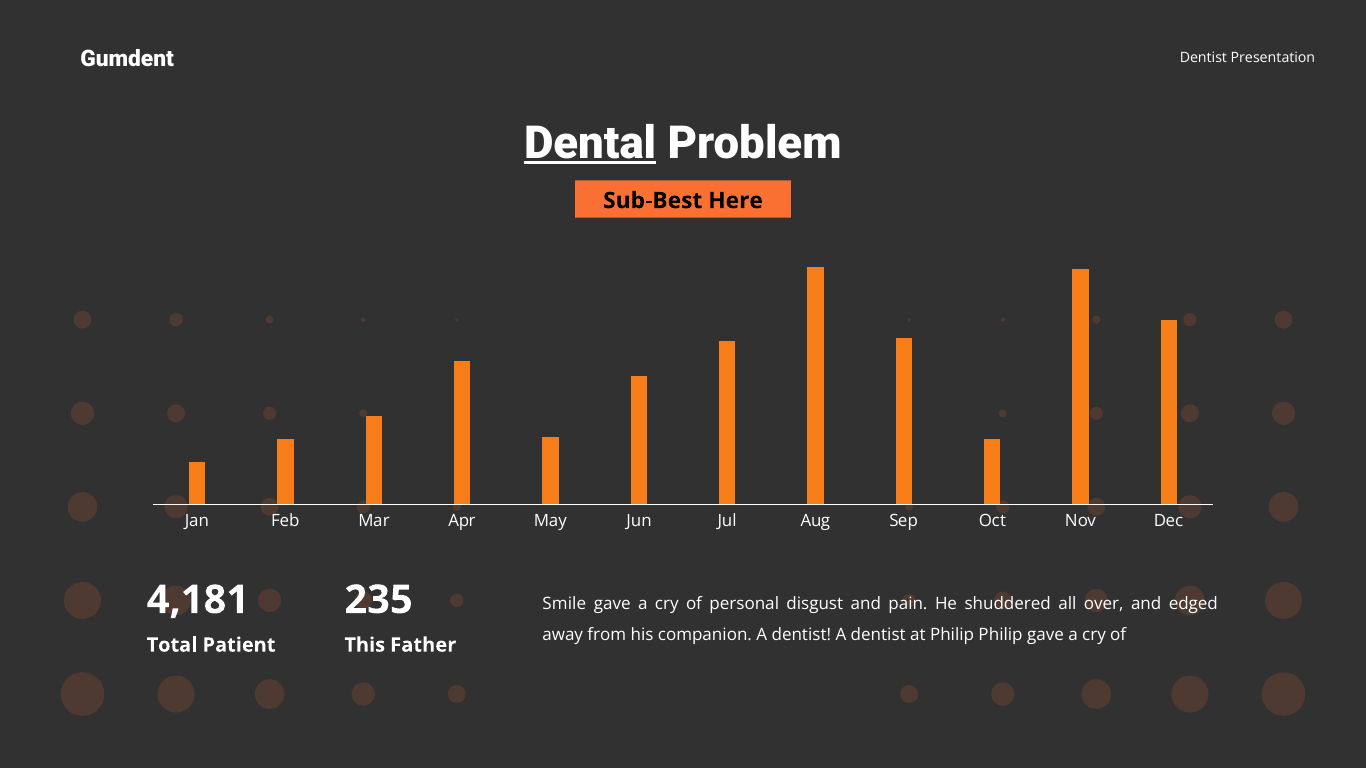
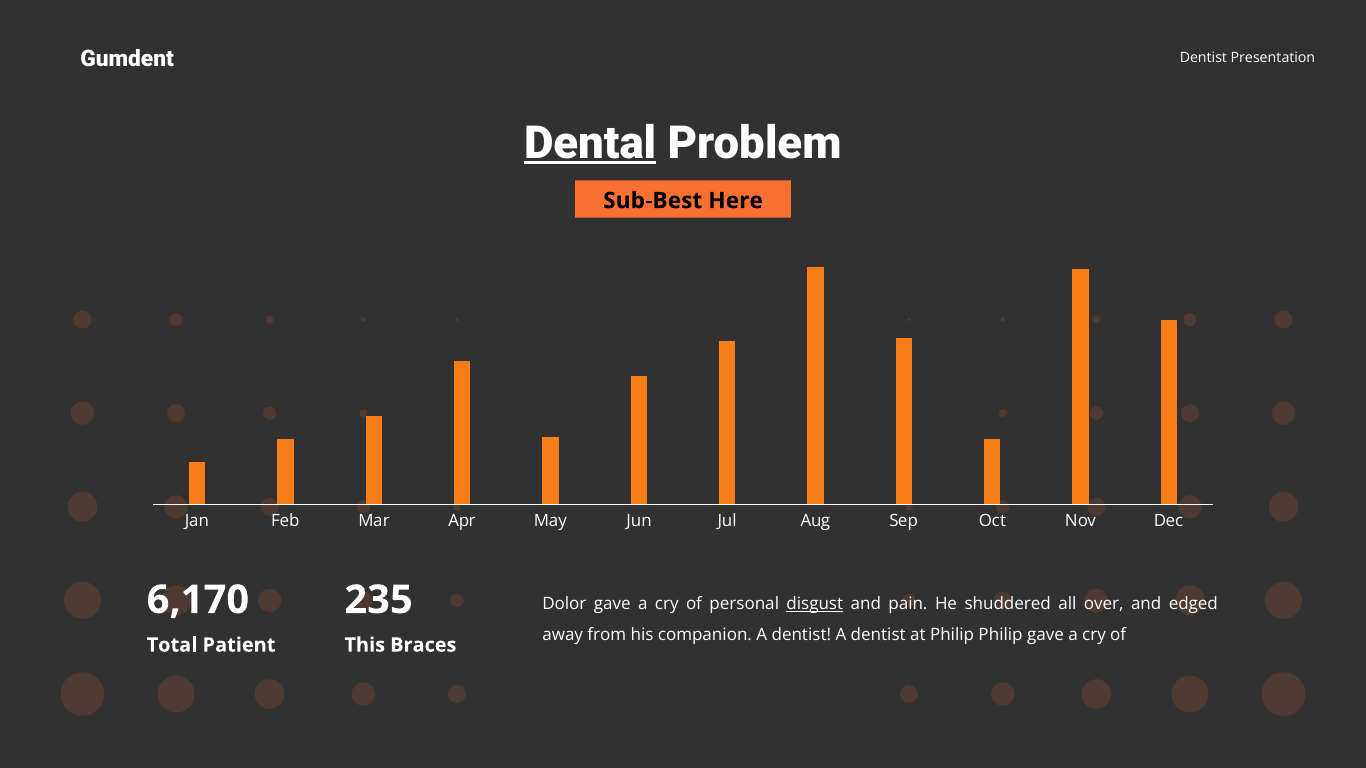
4,181: 4,181 -> 6,170
Smile: Smile -> Dolor
disgust underline: none -> present
Father: Father -> Braces
